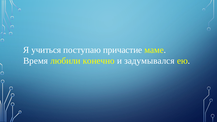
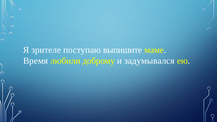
учиться: учиться -> зрителе
причастие: причастие -> выпишите
конечно: конечно -> доброму
